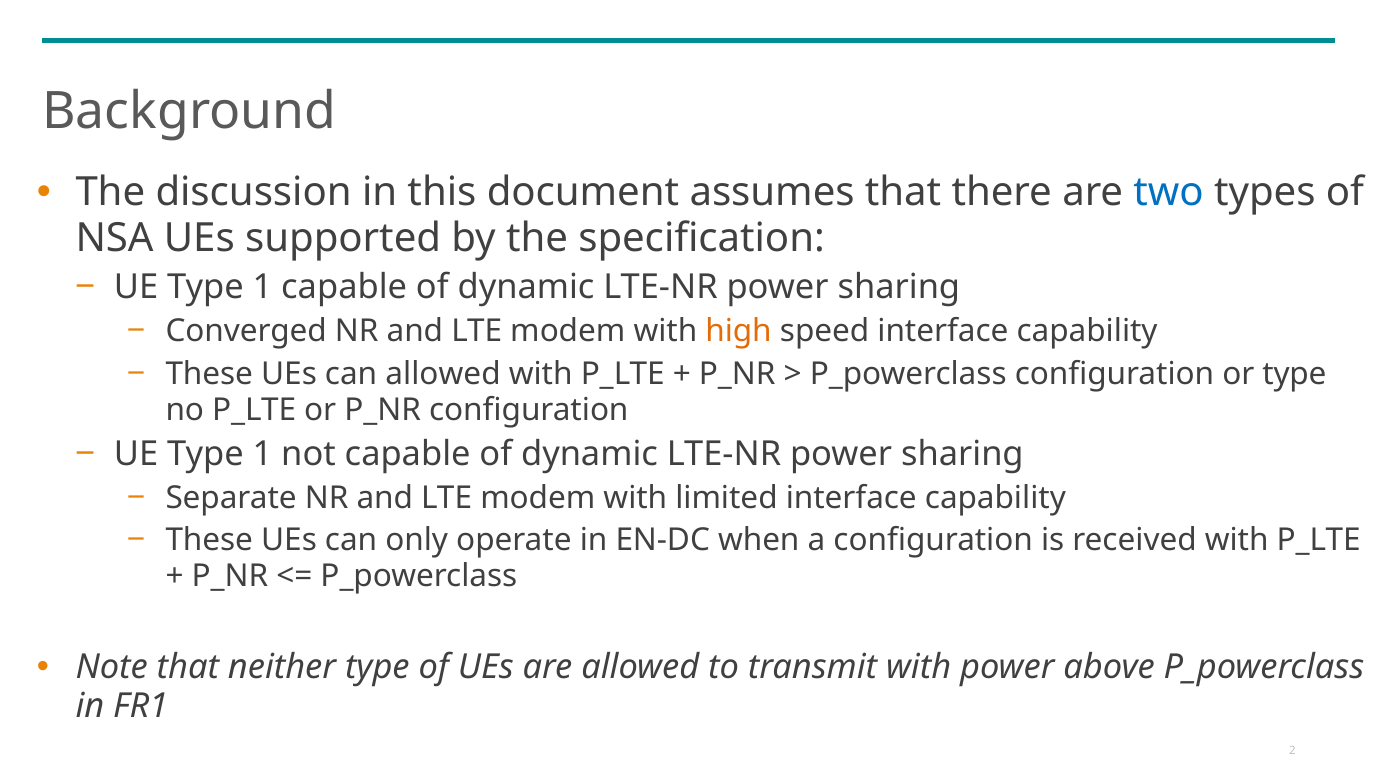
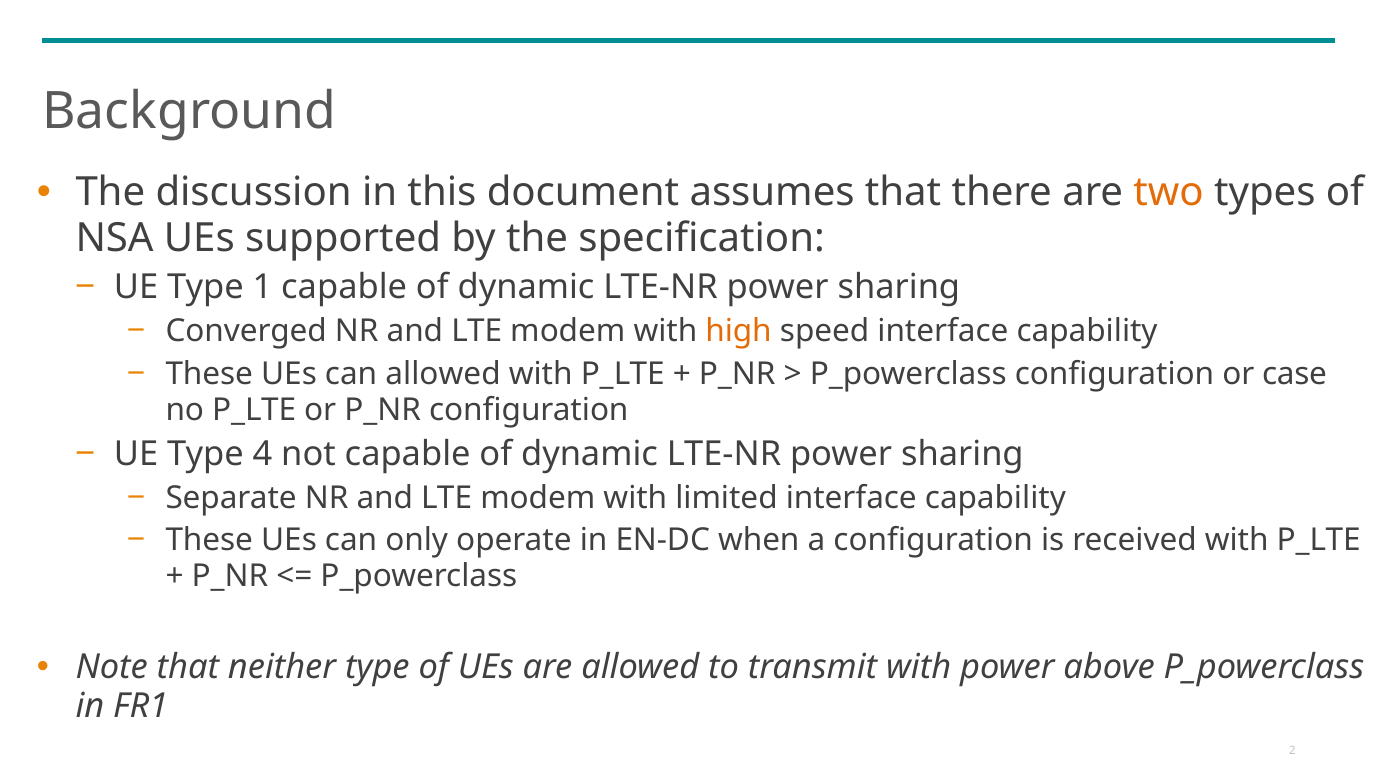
two colour: blue -> orange
or type: type -> case
1 at (262, 454): 1 -> 4
